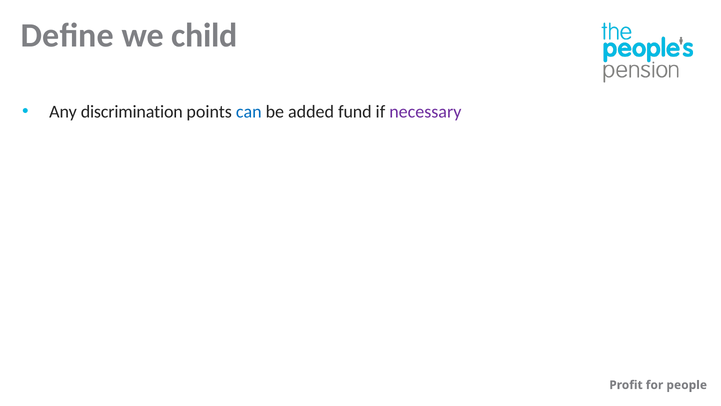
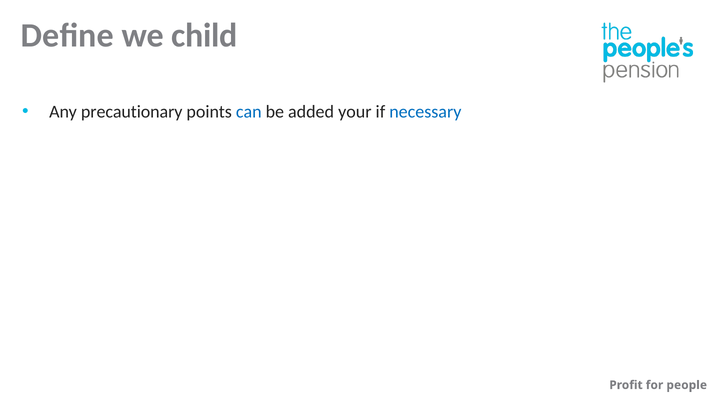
discrimination: discrimination -> precautionary
fund: fund -> your
necessary colour: purple -> blue
